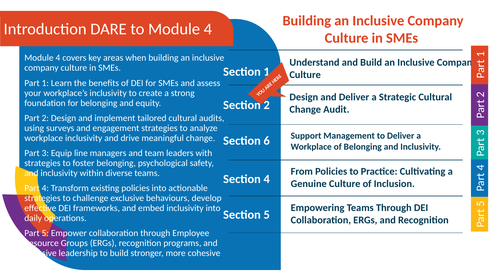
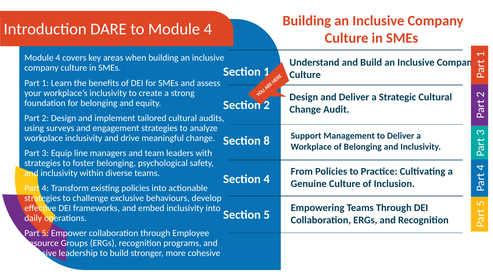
6: 6 -> 8
